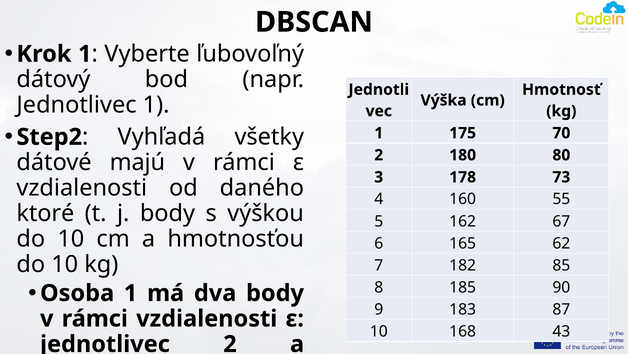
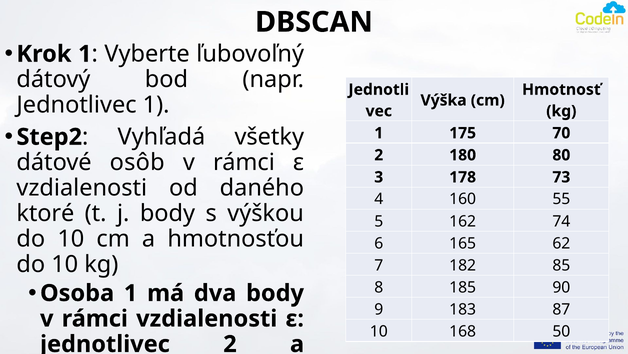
majú: majú -> osôb
67: 67 -> 74
43: 43 -> 50
